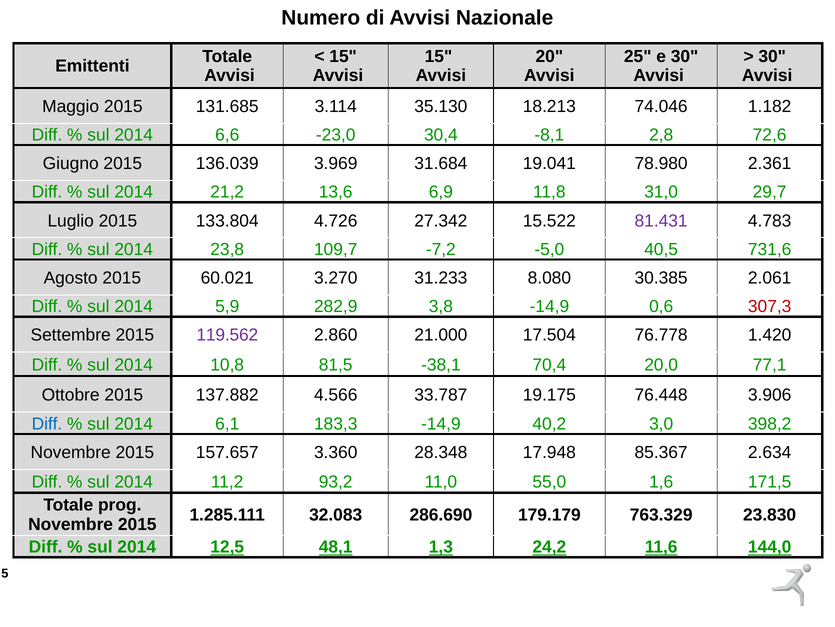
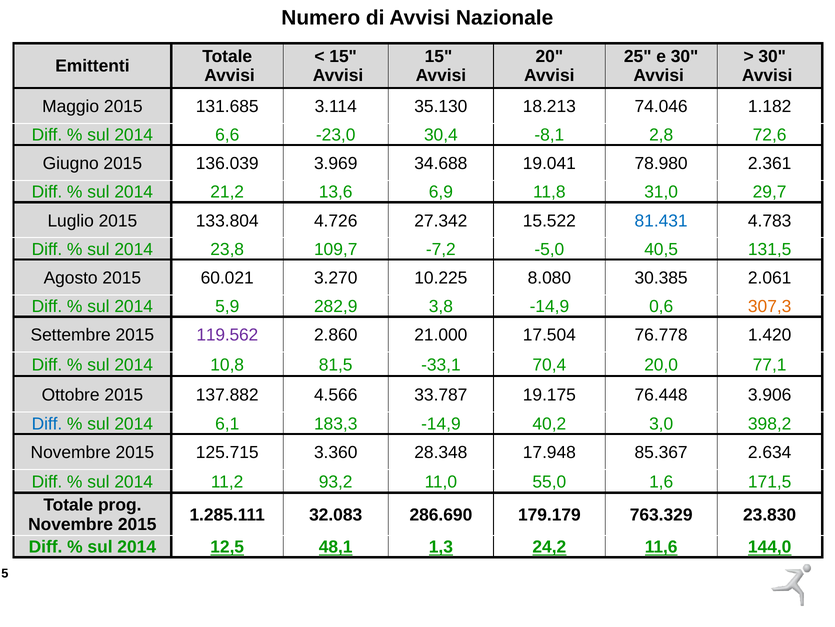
31.684: 31.684 -> 34.688
81.431 colour: purple -> blue
731,6: 731,6 -> 131,5
31.233: 31.233 -> 10.225
307,3 colour: red -> orange
-38,1: -38,1 -> -33,1
157.657: 157.657 -> 125.715
